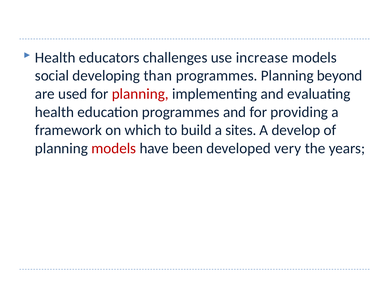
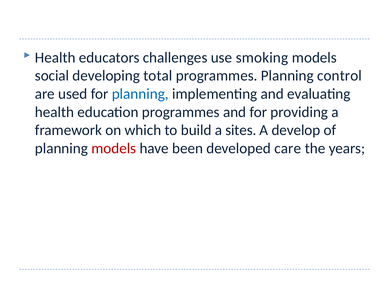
increase: increase -> smoking
than: than -> total
beyond: beyond -> control
planning at (140, 94) colour: red -> blue
very: very -> care
